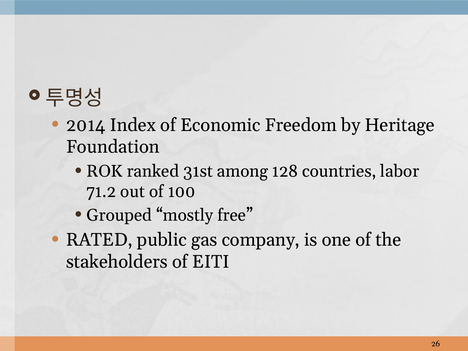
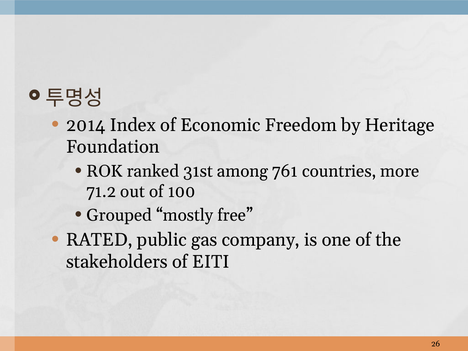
128: 128 -> 761
labor: labor -> more
